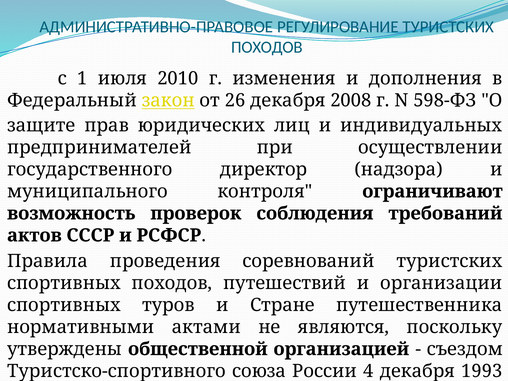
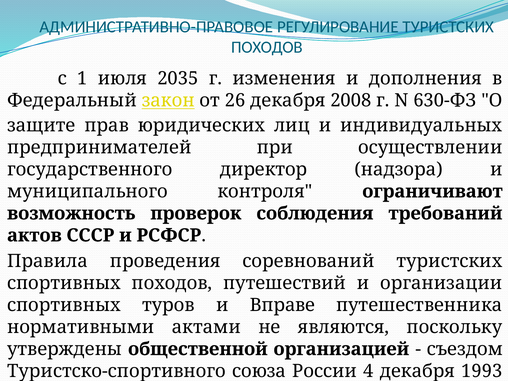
2010: 2010 -> 2035
598-ФЗ: 598-ФЗ -> 630-ФЗ
Стране: Стране -> Вправе
